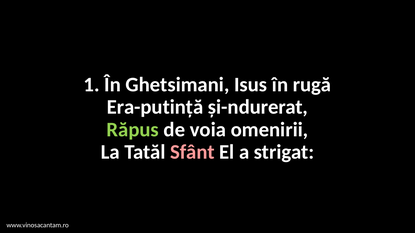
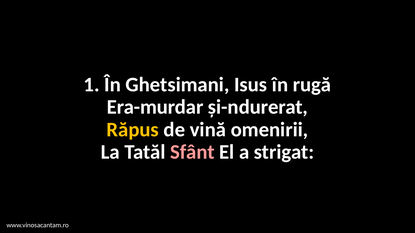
Era-putință: Era-putință -> Era-murdar
Răpus colour: light green -> yellow
voia: voia -> vină
